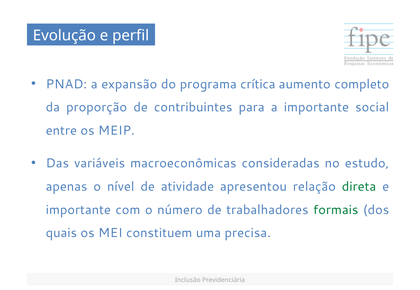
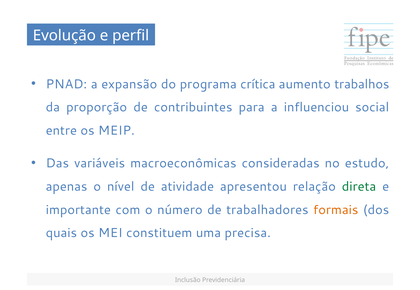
completo: completo -> trabalhos
a importante: importante -> influenciou
formais colour: green -> orange
